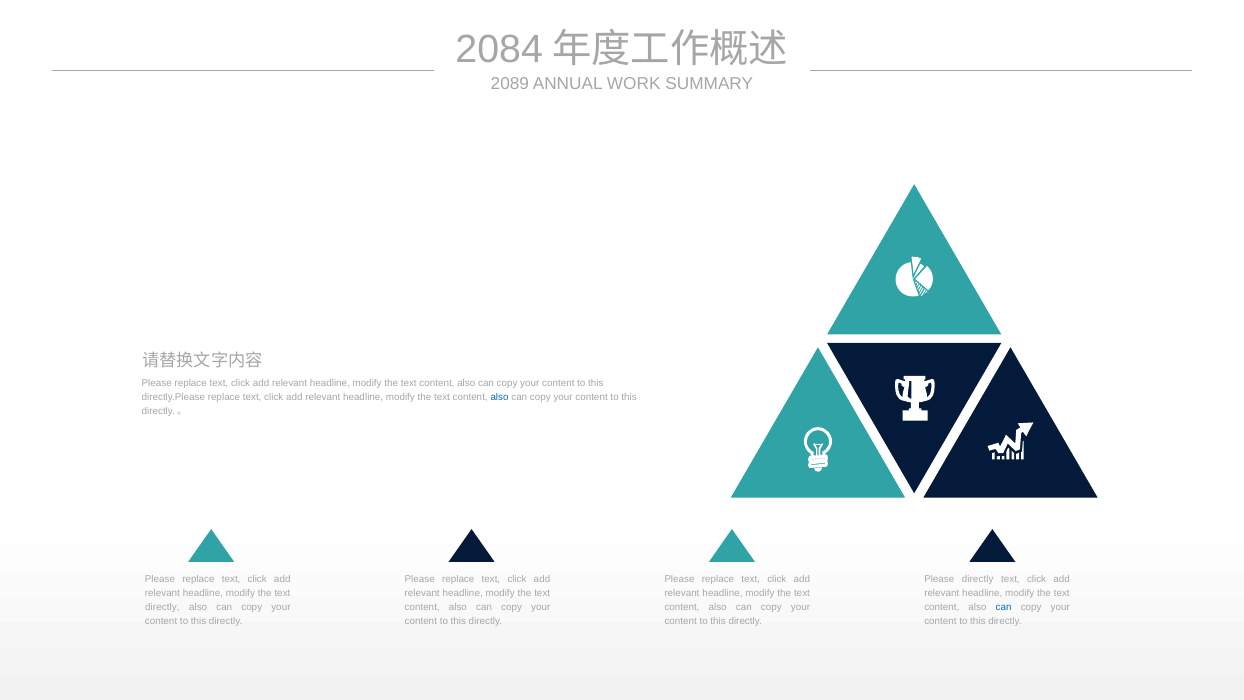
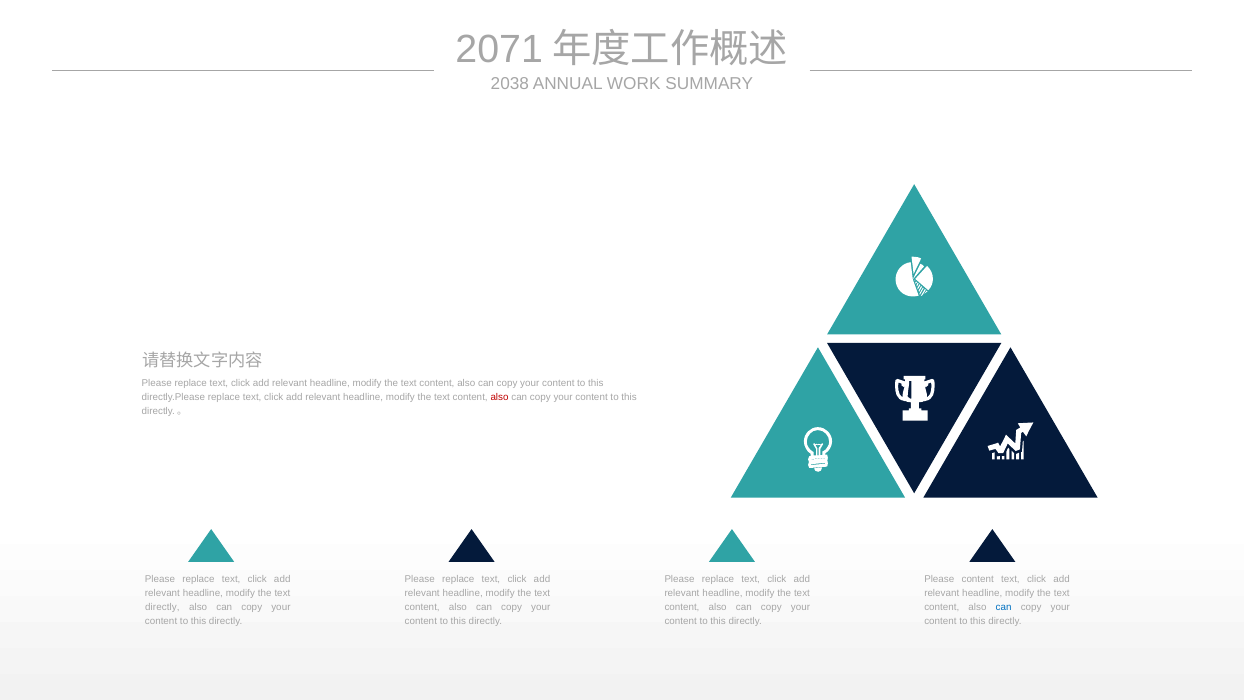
2084: 2084 -> 2071
2089: 2089 -> 2038
also at (500, 397) colour: blue -> red
Please directly: directly -> content
